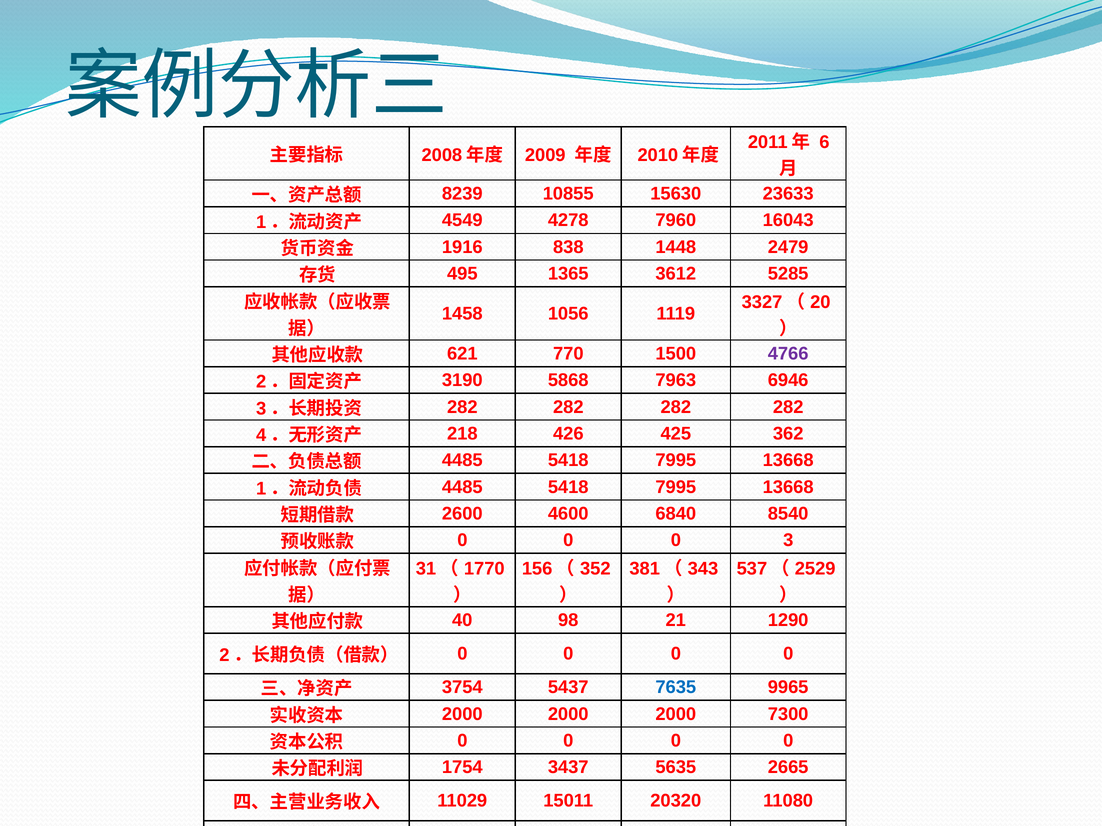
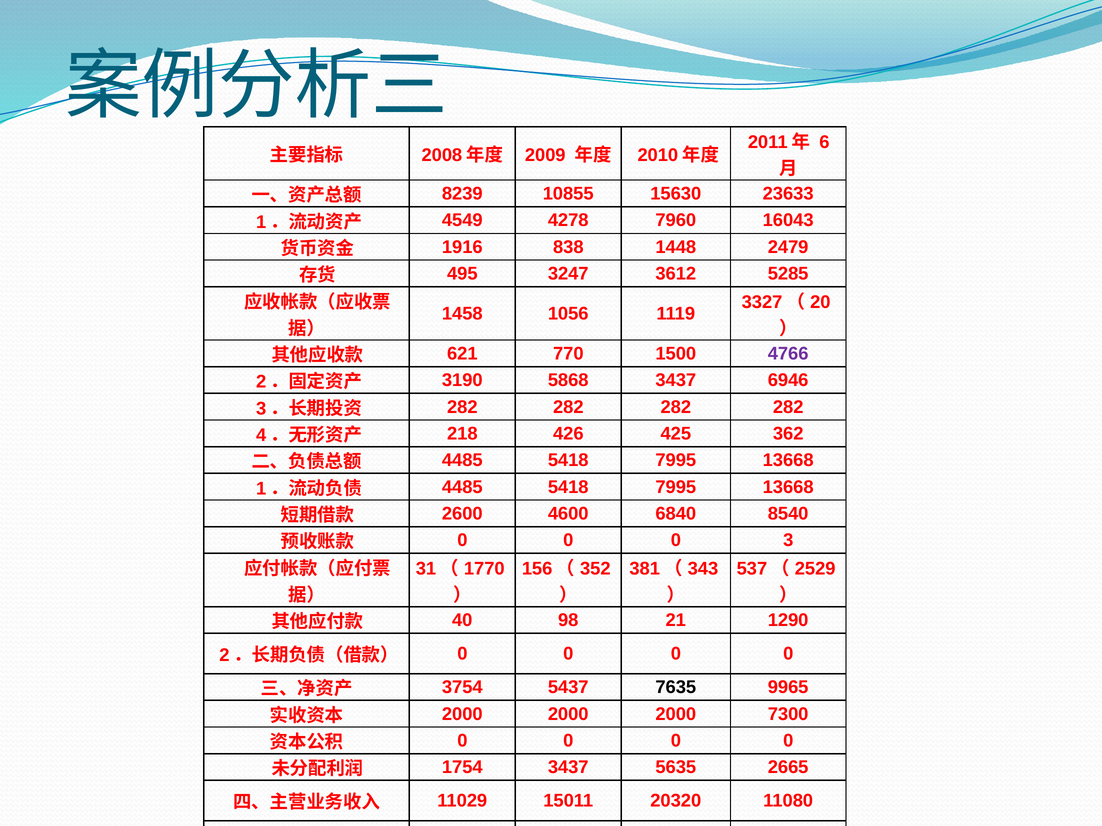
1365: 1365 -> 3247
5868 7963: 7963 -> 3437
7635 colour: blue -> black
